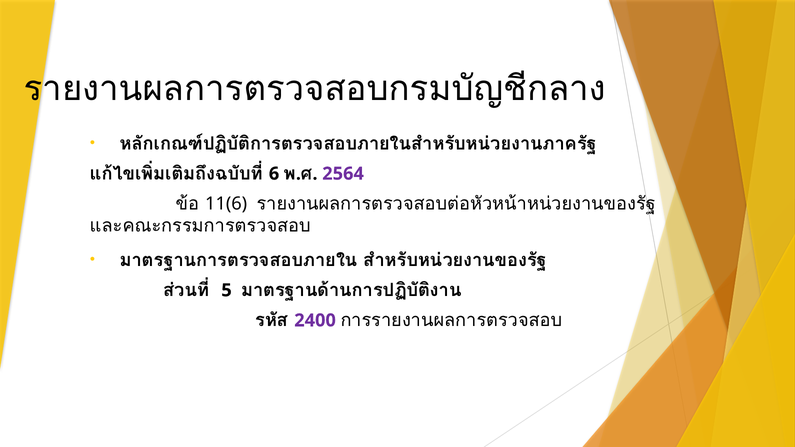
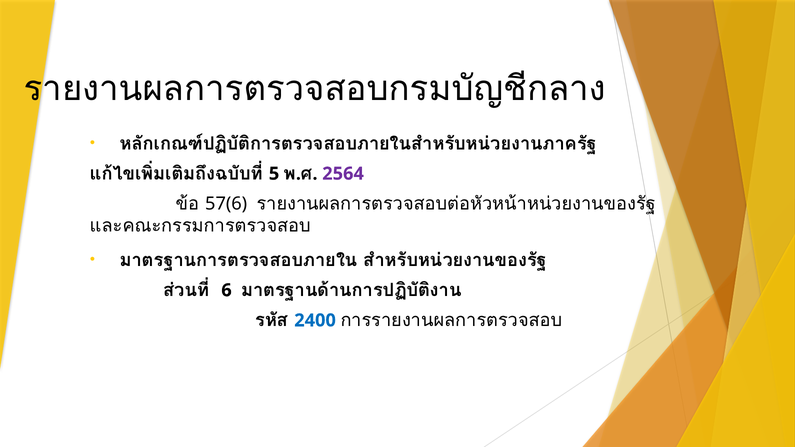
6: 6 -> 5
11(6: 11(6 -> 57(6
5: 5 -> 6
2400 colour: purple -> blue
